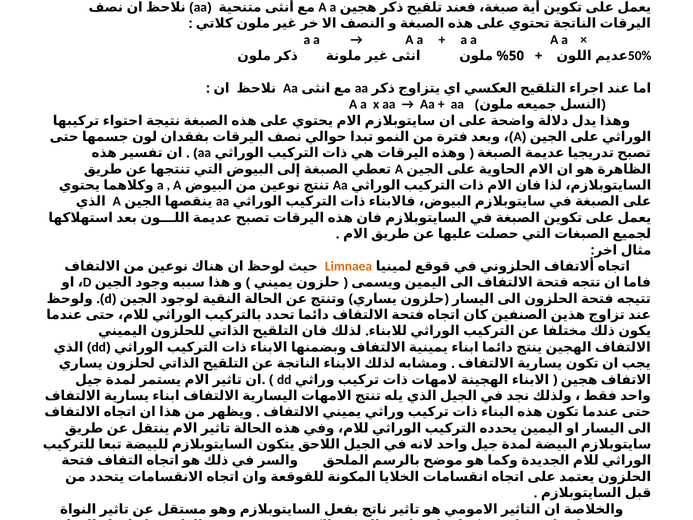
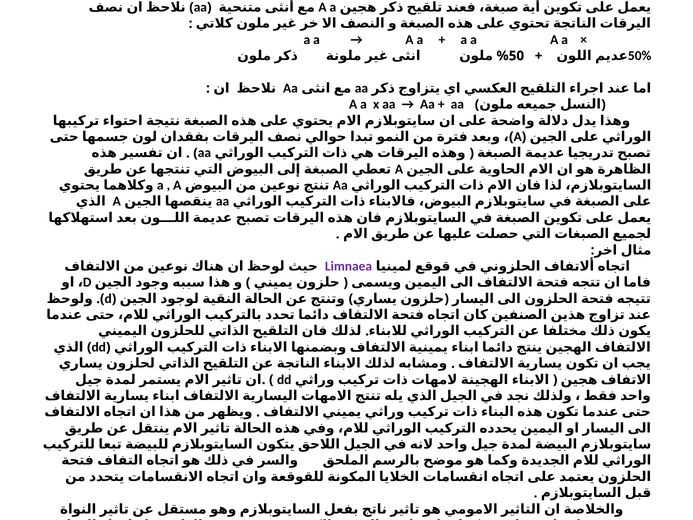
Limnaea colour: orange -> purple
